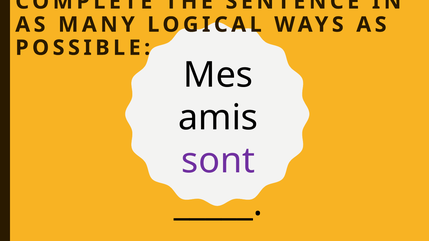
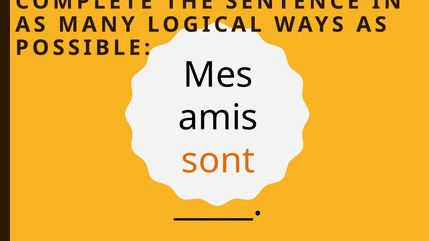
sont colour: purple -> orange
